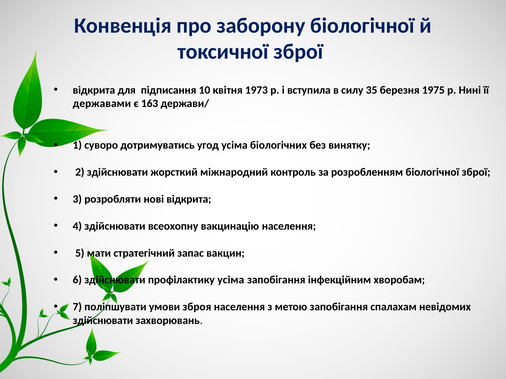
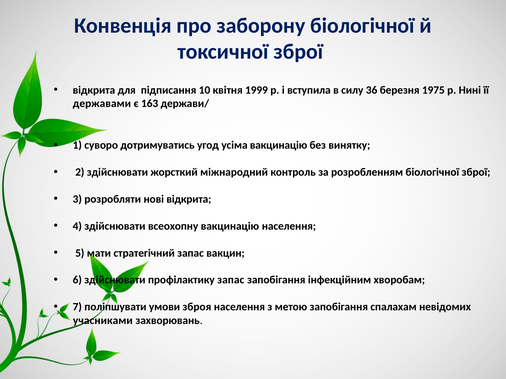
1973: 1973 -> 1999
35: 35 -> 36
усіма біологічних: біологічних -> вакцинацію
профілактику усіма: усіма -> запас
здійснювати at (103, 321): здійснювати -> учасниками
